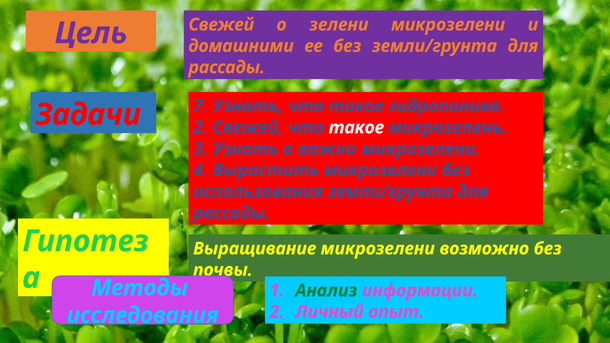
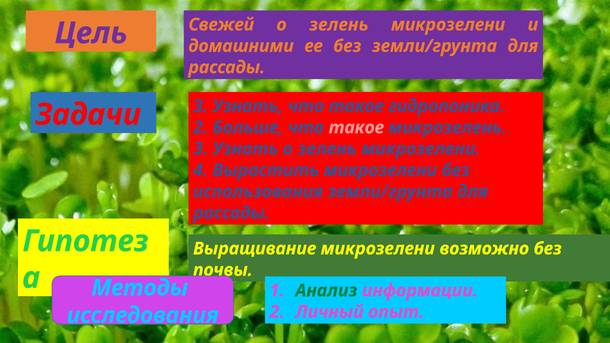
зелени at (339, 25): зелени -> зелень
Задачи 7: 7 -> 3
2 Свежей: Свежей -> Больше
такое at (356, 128) colour: white -> pink
Узнать о важна: важна -> зелень
